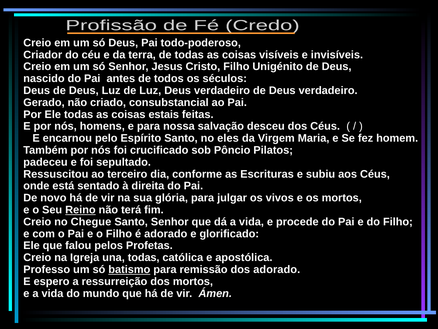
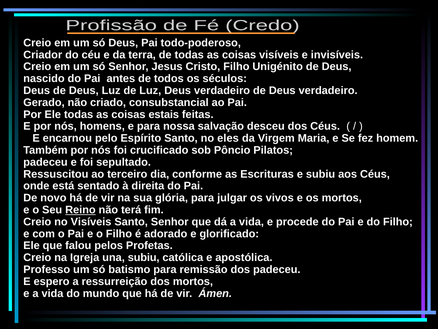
no Chegue: Chegue -> Visíveis
una todas: todas -> subiu
batismo underline: present -> none
dos adorado: adorado -> padeceu
